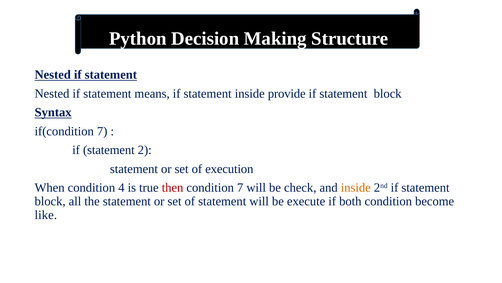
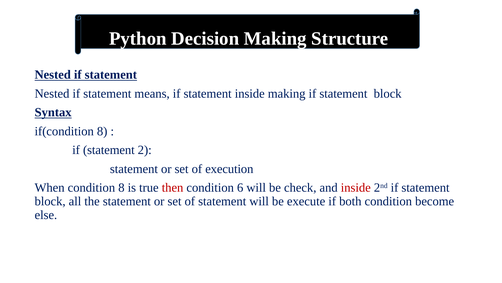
inside provide: provide -> making
if(condition 7: 7 -> 8
condition 4: 4 -> 8
condition 7: 7 -> 6
inside at (356, 187) colour: orange -> red
like: like -> else
